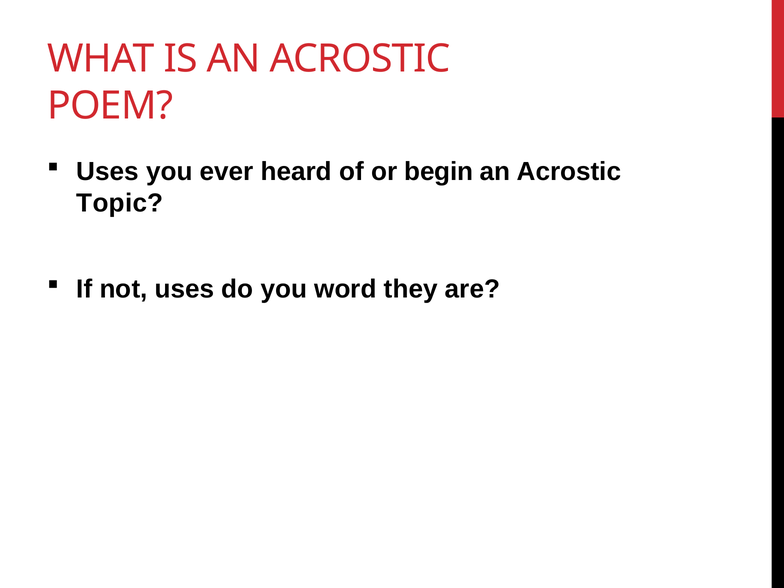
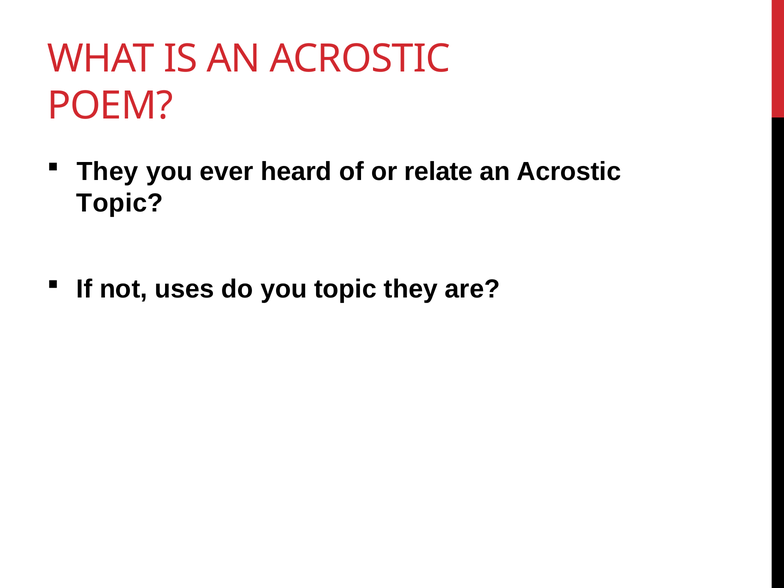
Uses at (108, 172): Uses -> They
begin: begin -> relate
you word: word -> topic
